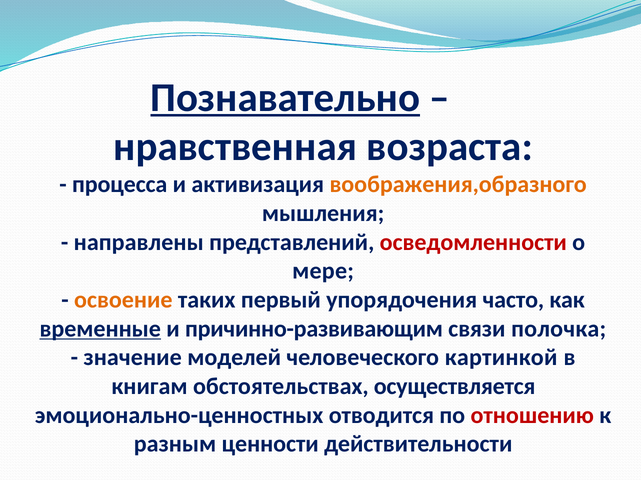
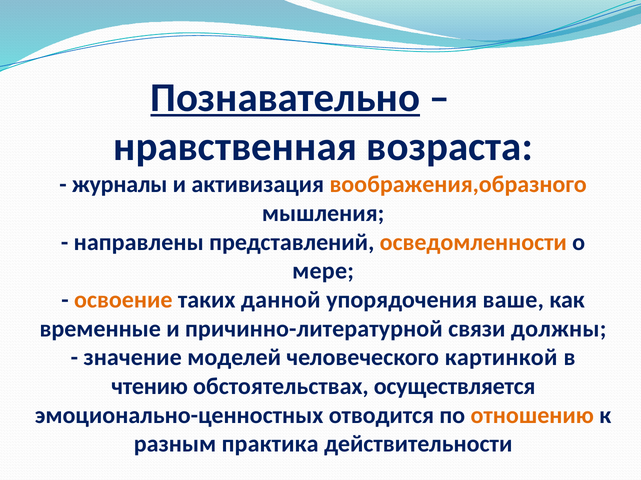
процесса: процесса -> журналы
осведомленности colour: red -> orange
первый: первый -> данной
часто: часто -> ваше
временные underline: present -> none
причинно-развивающим: причинно-развивающим -> причинно-литературной
полочка: полочка -> должны
книгам: книгам -> чтению
отношению colour: red -> orange
ценности: ценности -> практика
